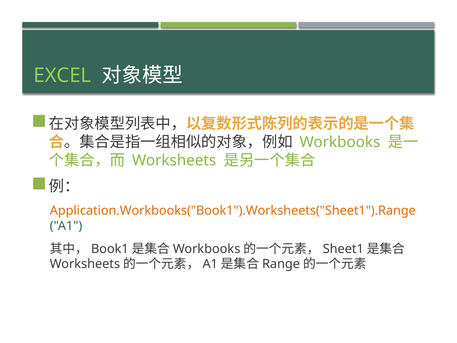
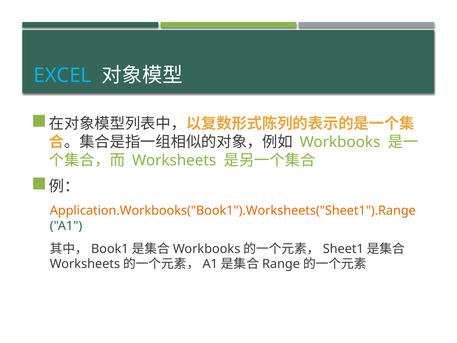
EXCEL colour: light green -> light blue
